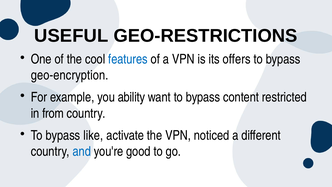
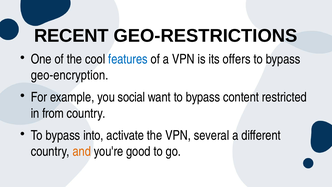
USEFUL: USEFUL -> RECENT
ability: ability -> social
like: like -> into
noticed: noticed -> several
and colour: blue -> orange
